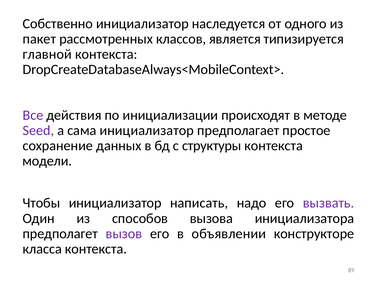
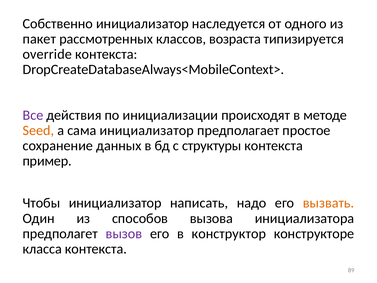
является: является -> возраста
главной: главной -> override
Seed colour: purple -> orange
модели: модели -> пример
вызвать colour: purple -> orange
объявлении: объявлении -> конструктор
